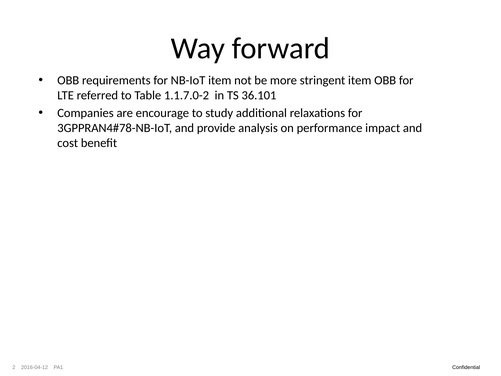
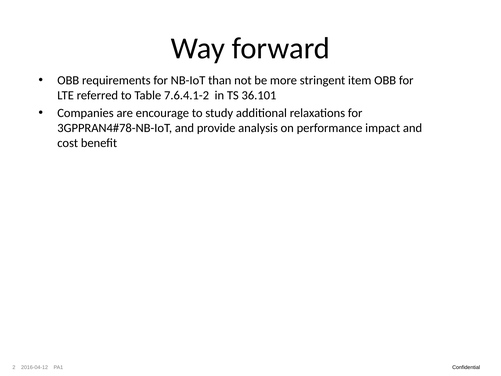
NB-IoT item: item -> than
1.1.7.0-2: 1.1.7.0-2 -> 7.6.4.1-2
